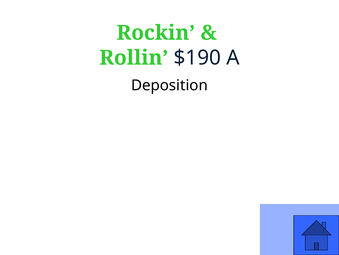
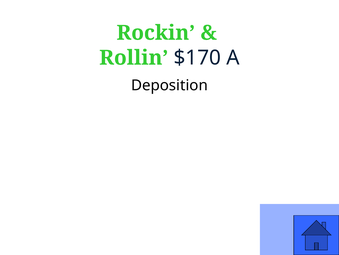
$190: $190 -> $170
